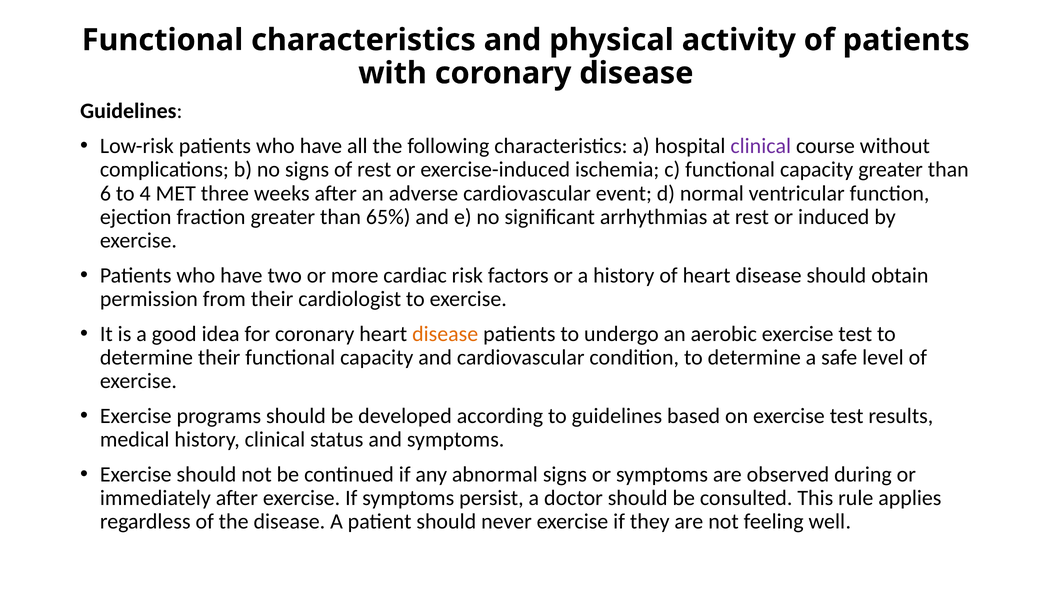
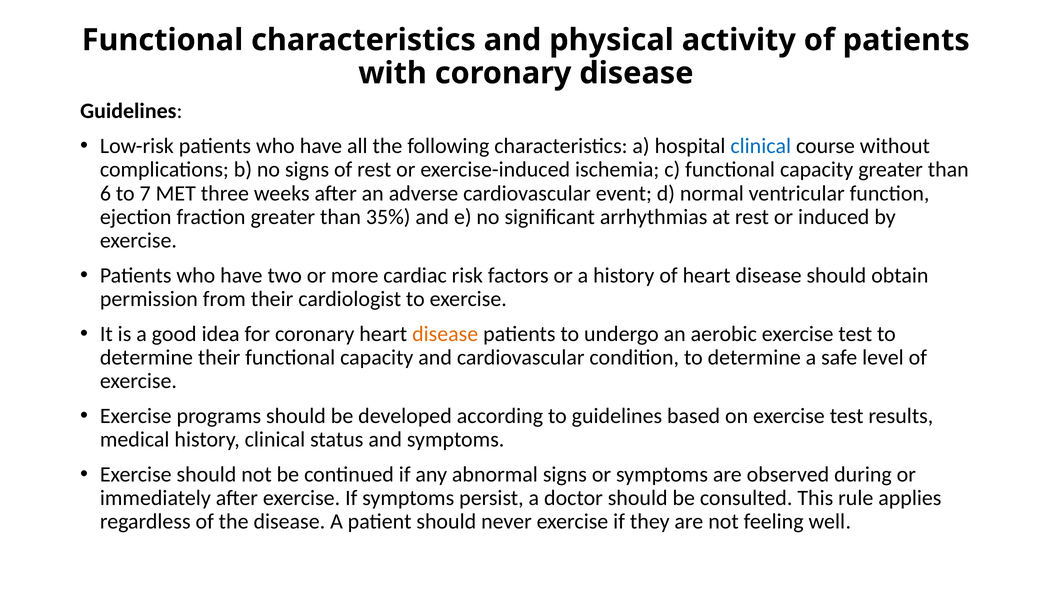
clinical at (761, 146) colour: purple -> blue
4: 4 -> 7
65%: 65% -> 35%
